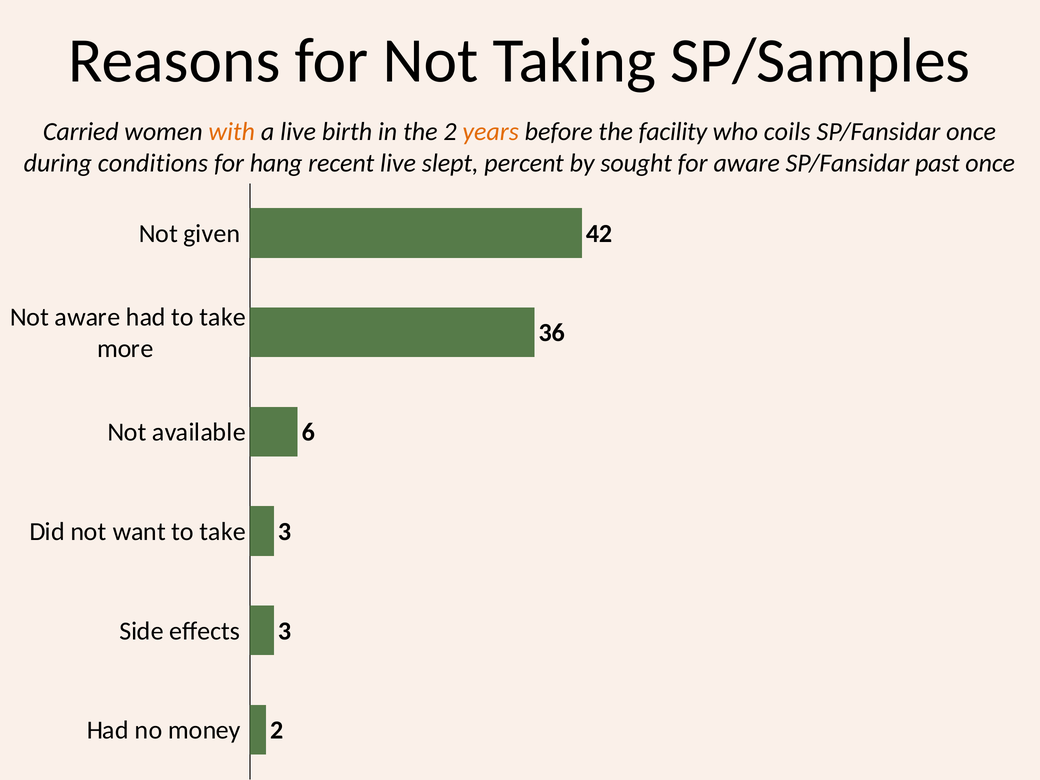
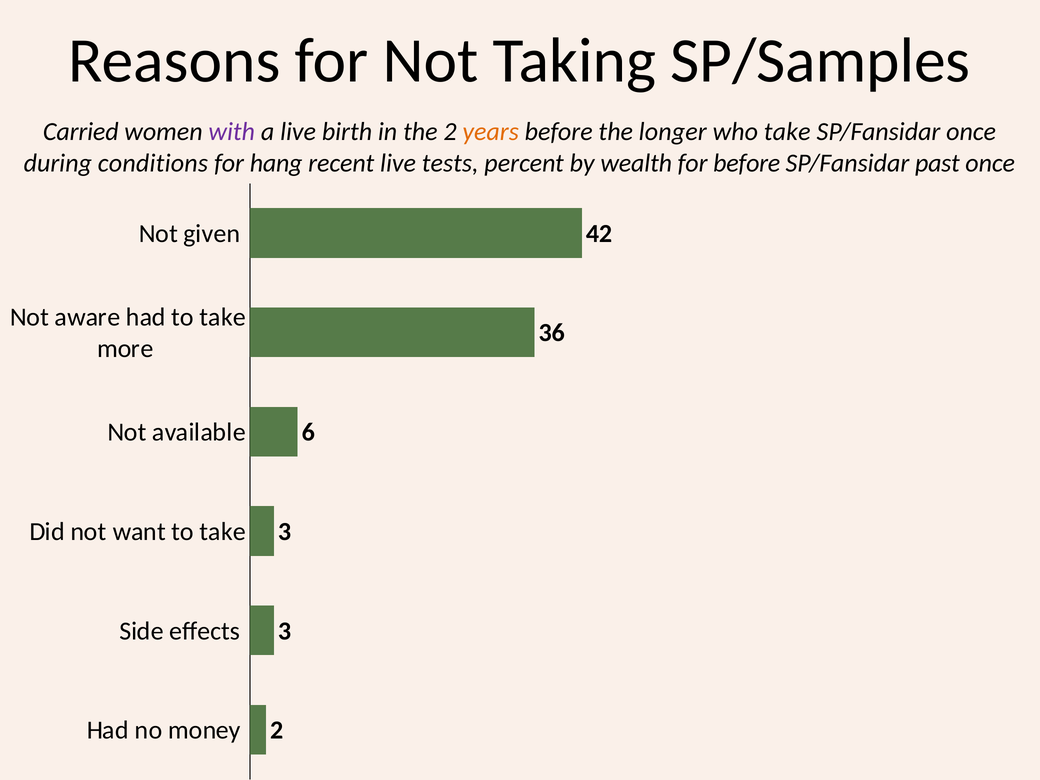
with colour: orange -> purple
facility: facility -> longer
who coils: coils -> take
slept: slept -> tests
sought: sought -> wealth
for aware: aware -> before
